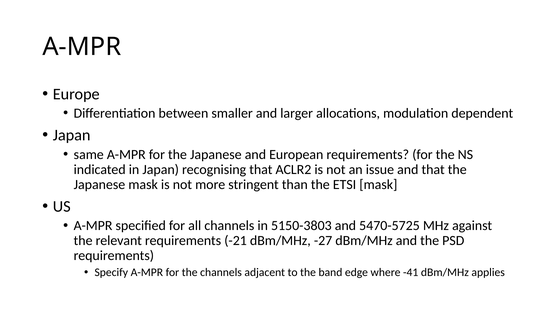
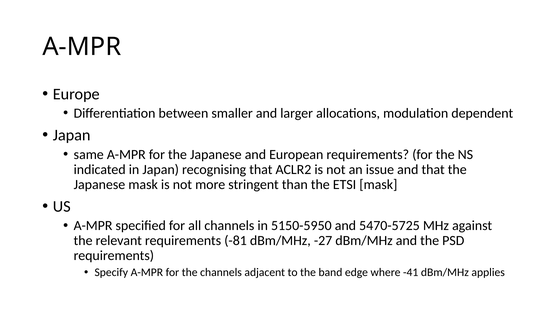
5150-3803: 5150-3803 -> 5150-5950
-21: -21 -> -81
